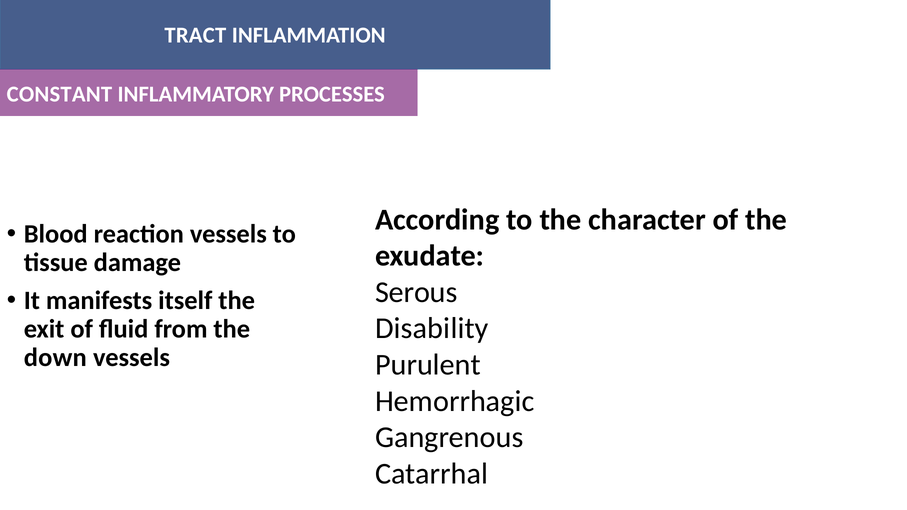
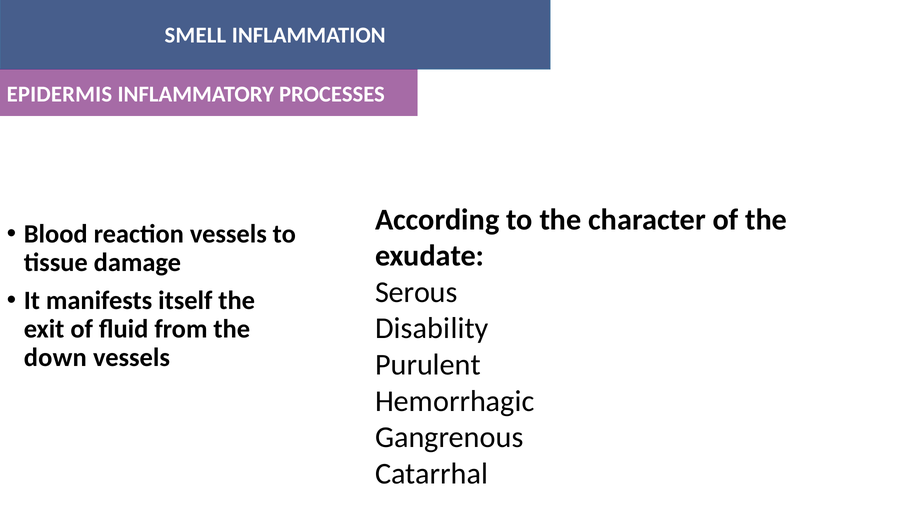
TRACT: TRACT -> SMELL
CONSTANT: CONSTANT -> EPIDERMIS
